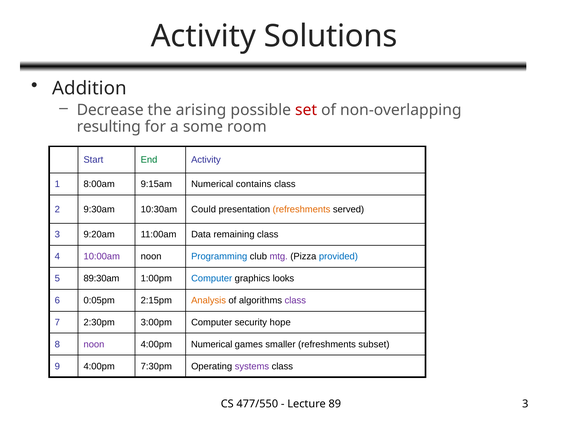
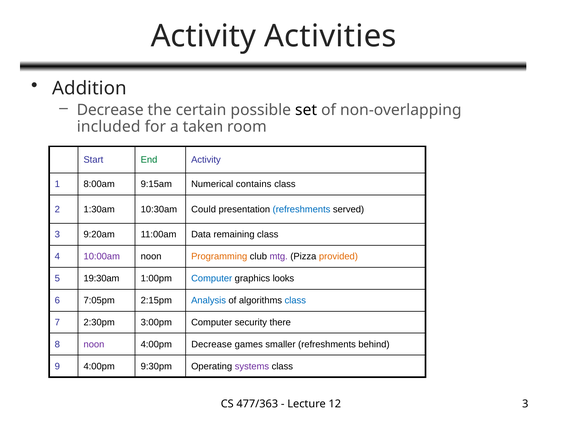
Solutions: Solutions -> Activities
arising: arising -> certain
set colour: red -> black
resulting: resulting -> included
some: some -> taken
9:30am: 9:30am -> 1:30am
refreshments at (302, 209) colour: orange -> blue
Programming colour: blue -> orange
provided colour: blue -> orange
89:30am: 89:30am -> 19:30am
0:05pm: 0:05pm -> 7:05pm
Analysis colour: orange -> blue
class at (295, 300) colour: purple -> blue
hope: hope -> there
4:00pm Numerical: Numerical -> Decrease
subset: subset -> behind
7:30pm: 7:30pm -> 9:30pm
477/550: 477/550 -> 477/363
89: 89 -> 12
